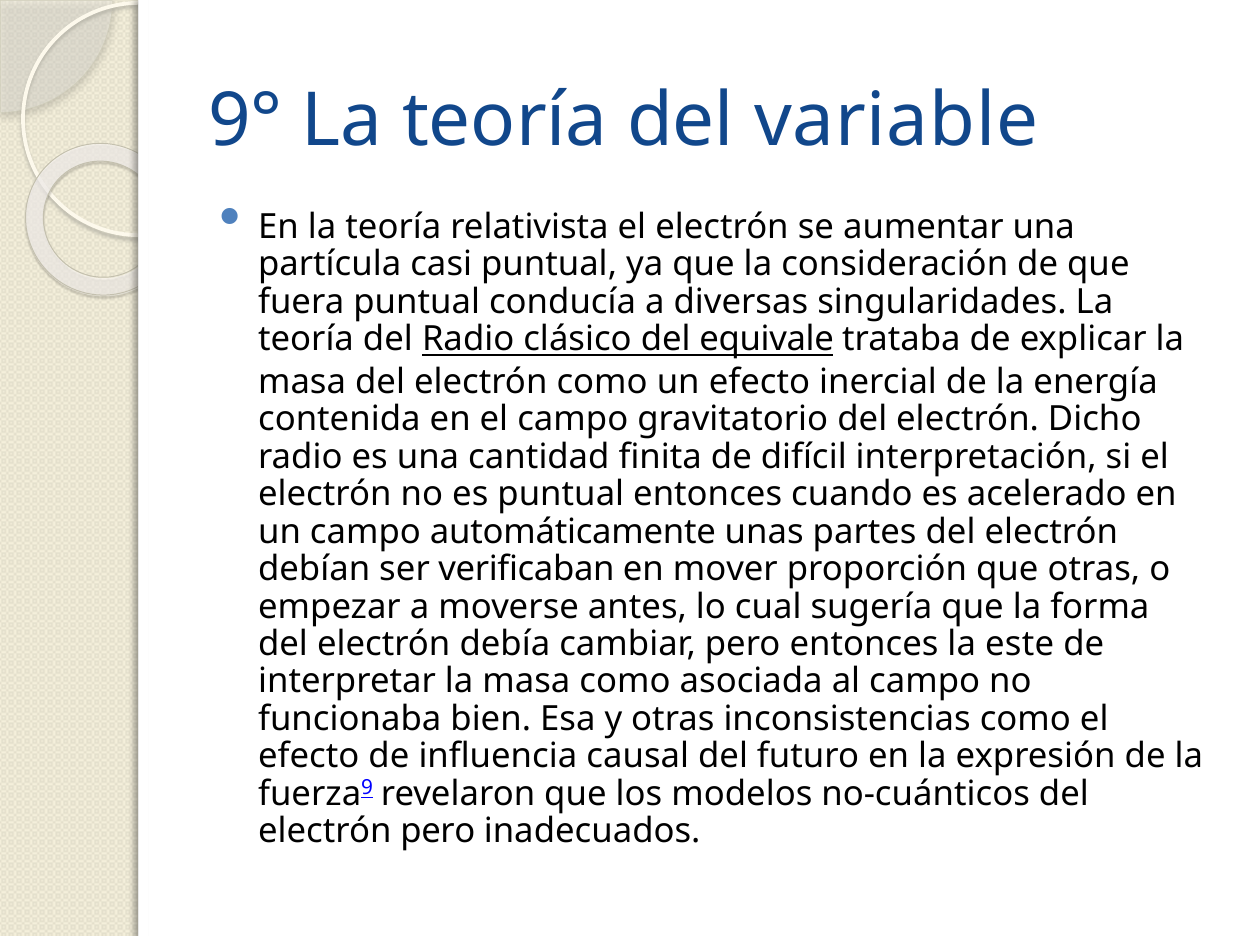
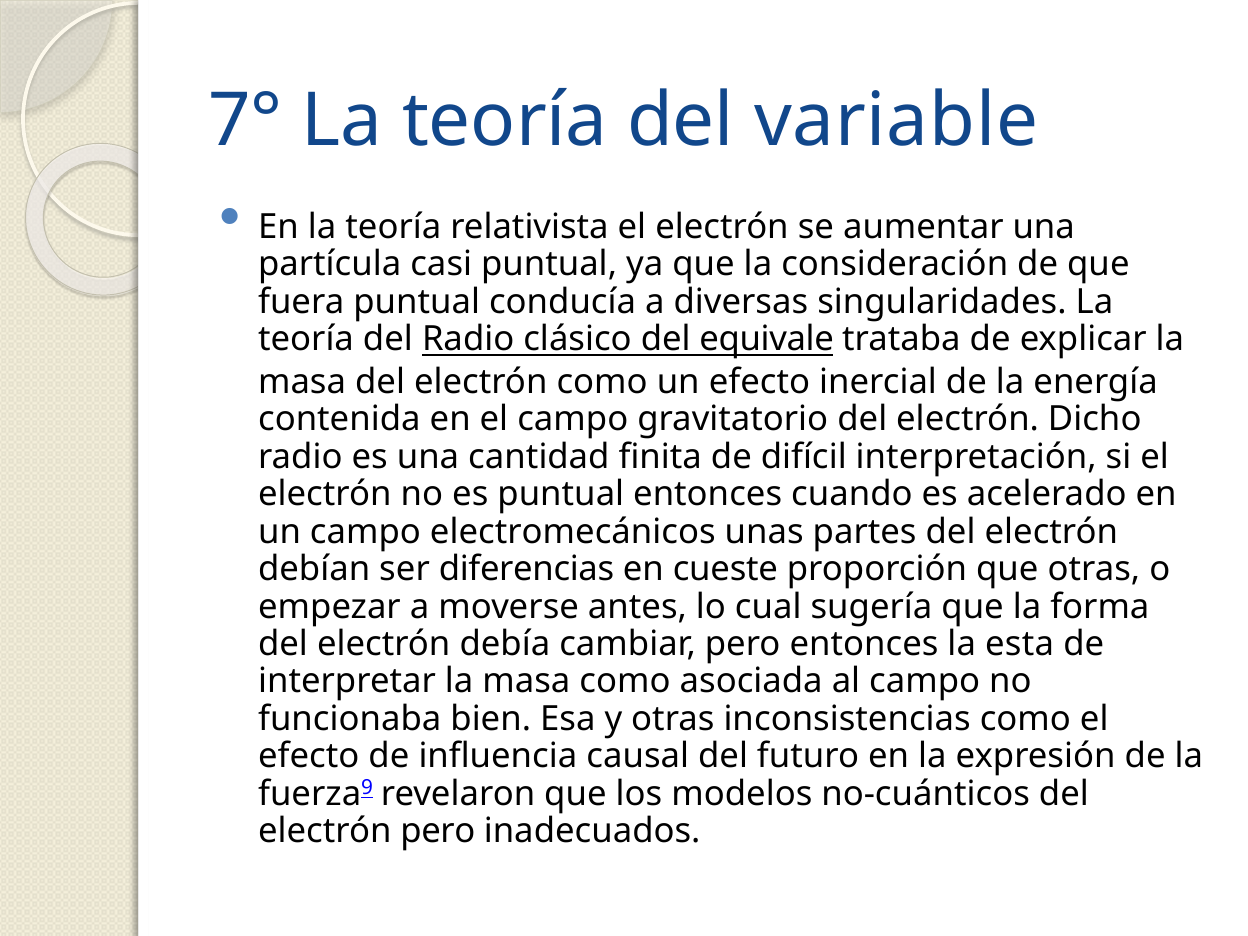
9°: 9° -> 7°
automáticamente: automáticamente -> electromecánicos
verificaban: verificaban -> diferencias
mover: mover -> cueste
este: este -> esta
